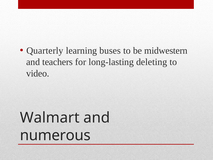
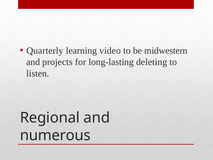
buses: buses -> video
teachers: teachers -> projects
video: video -> listen
Walmart: Walmart -> Regional
